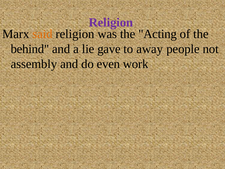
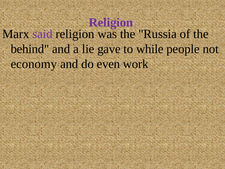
said colour: orange -> purple
Acting: Acting -> Russia
away: away -> while
assembly: assembly -> economy
